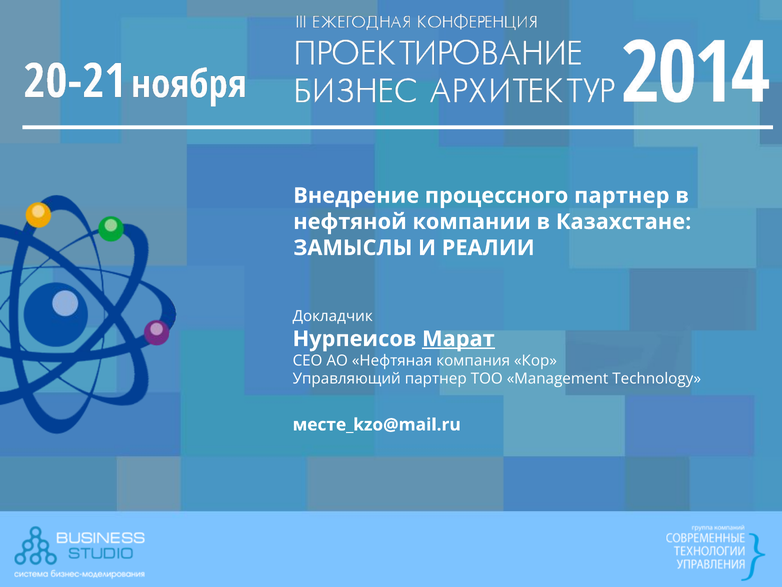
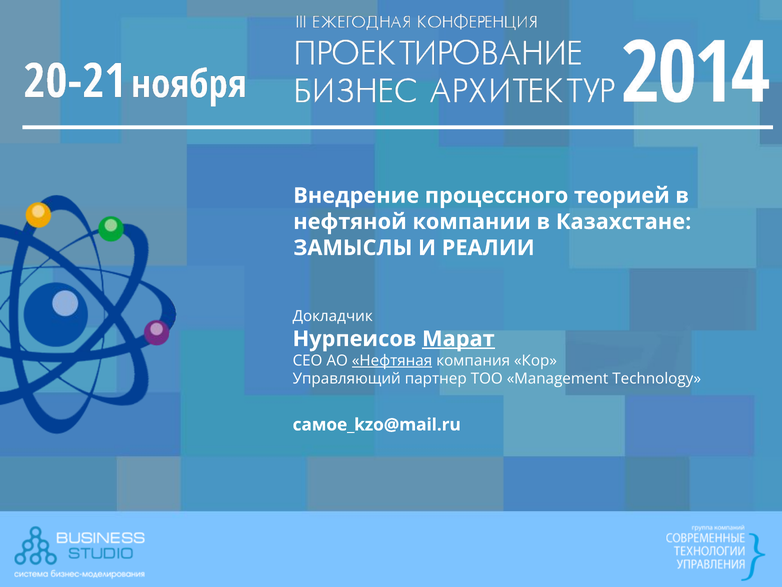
процессного партнер: партнер -> теорией
Нефтяная underline: none -> present
месте_kzo@mail.ru: месте_kzo@mail.ru -> самое_kzo@mail.ru
